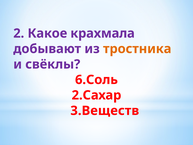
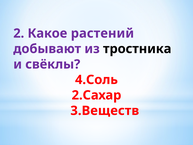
крахмала: крахмала -> растений
тростника colour: orange -> black
6.Соль: 6.Соль -> 4.Соль
